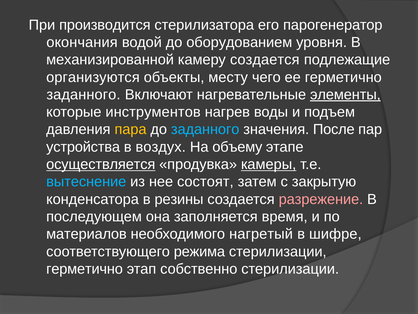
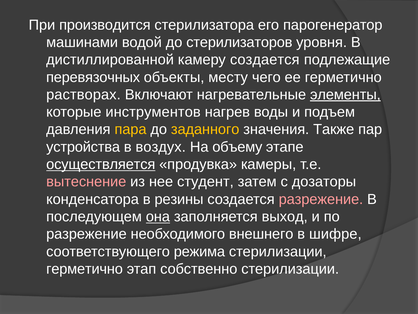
окончания: окончания -> машинами
оборудованием: оборудованием -> стерилизаторов
механизированной: механизированной -> дистиллированной
организуются: организуются -> перевязочных
заданного at (83, 94): заданного -> растворах
заданного at (205, 129) colour: light blue -> yellow
После: После -> Также
камеры underline: present -> none
вытеснение colour: light blue -> pink
состоят: состоят -> студент
закрытую: закрытую -> дозаторы
она underline: none -> present
время: время -> выход
материалов at (86, 234): материалов -> разрежение
нагретый: нагретый -> внешнего
